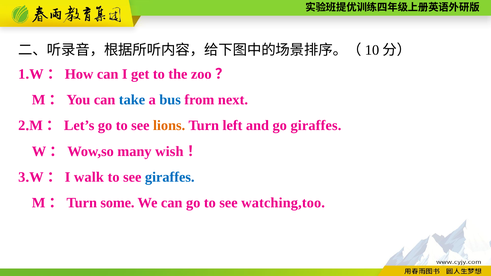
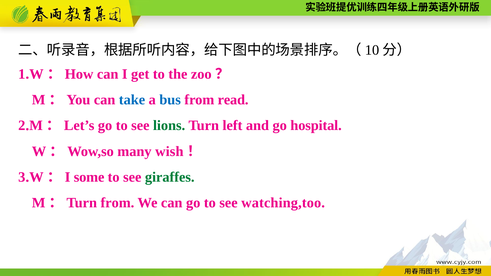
next: next -> read
lions colour: orange -> green
go giraffes: giraffes -> hospital
walk: walk -> some
giraffes at (170, 177) colour: blue -> green
Turn some: some -> from
